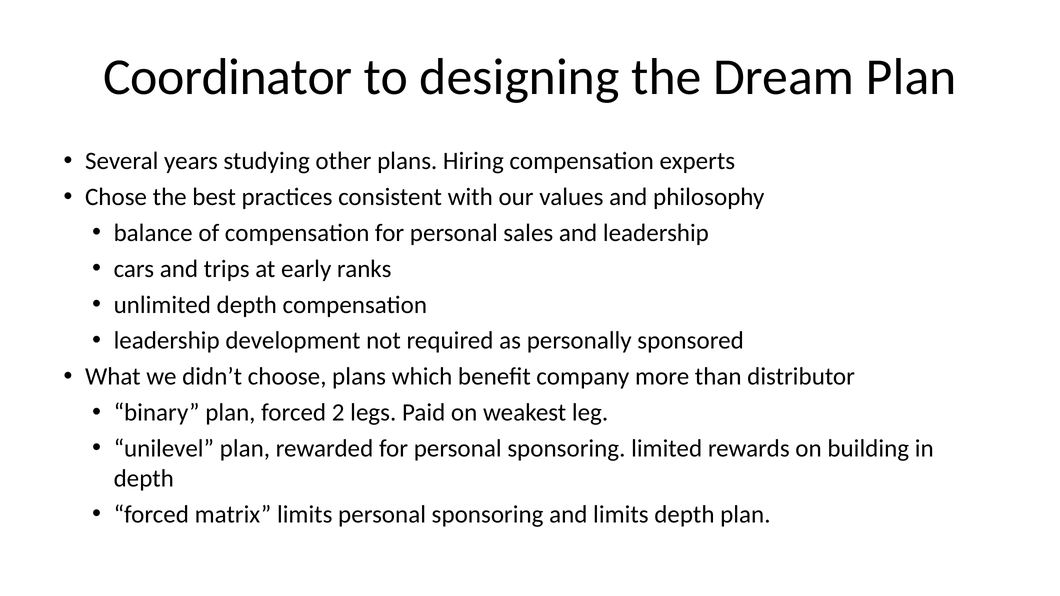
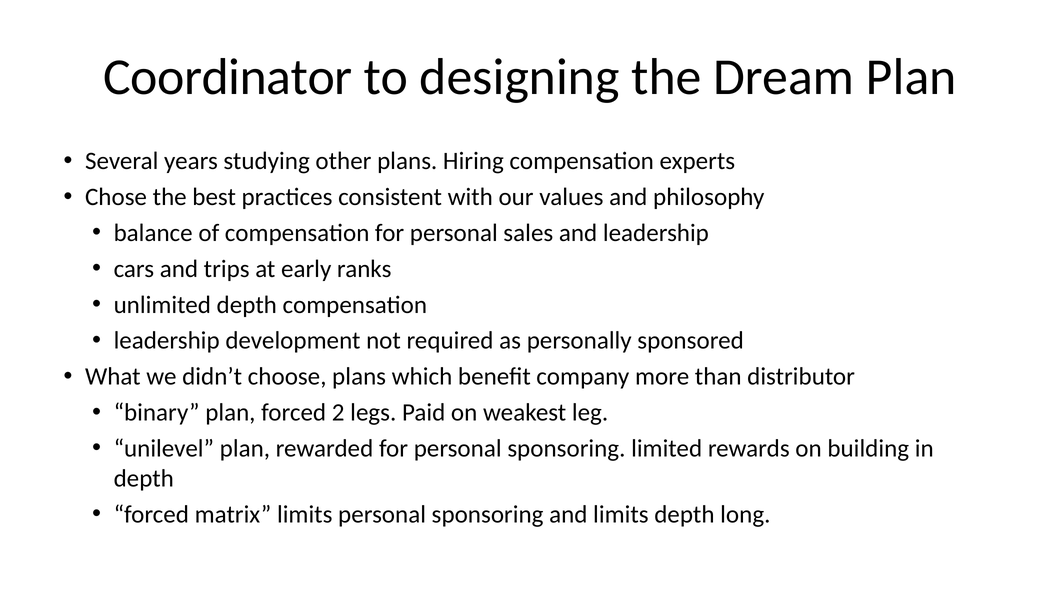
depth plan: plan -> long
